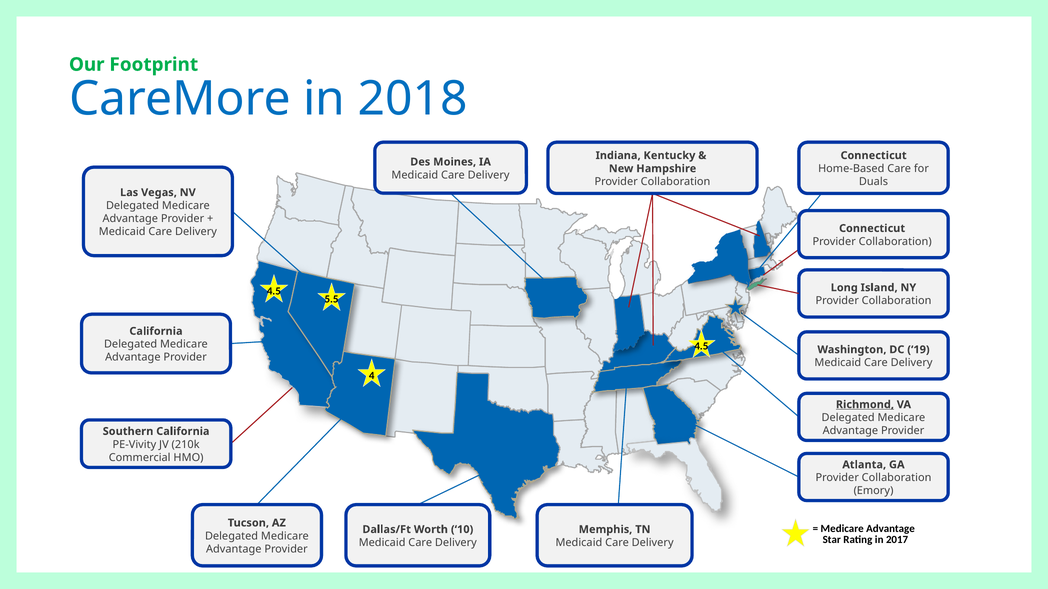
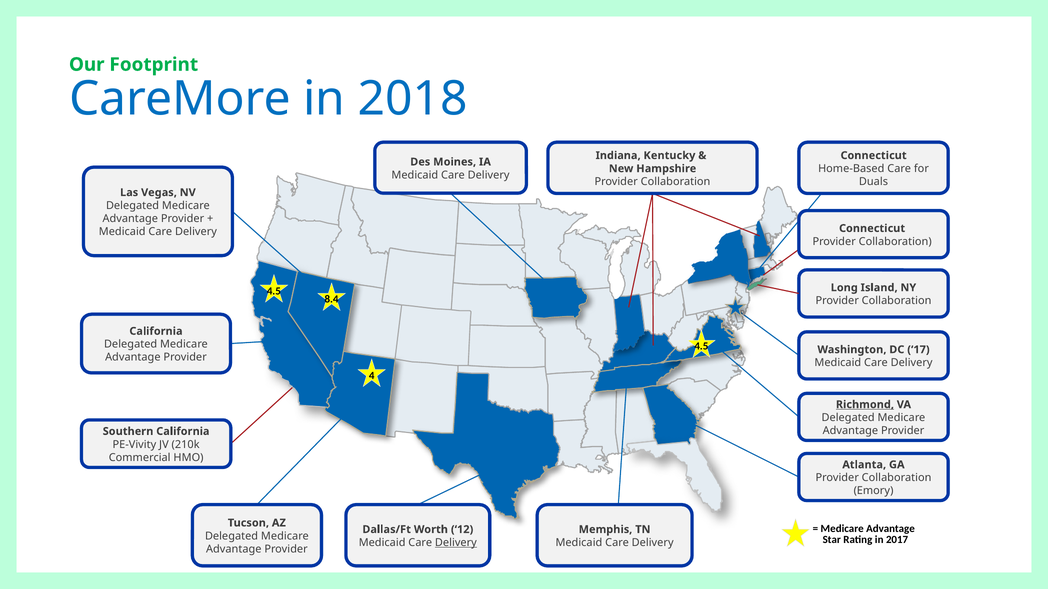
5.5: 5.5 -> 8.4
19: 19 -> 17
10: 10 -> 12
Delivery at (456, 543) underline: none -> present
